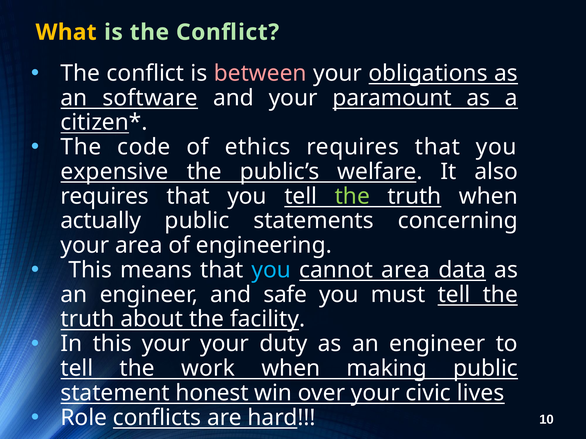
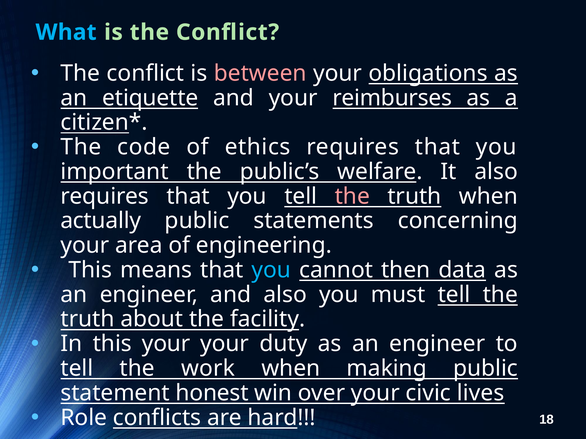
What colour: yellow -> light blue
software: software -> etiquette
paramount: paramount -> reimburses
expensive: expensive -> important
the at (352, 196) colour: light green -> pink
cannot area: area -> then
and safe: safe -> also
10: 10 -> 18
